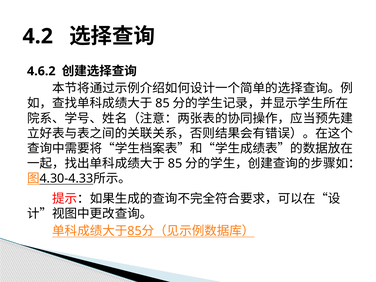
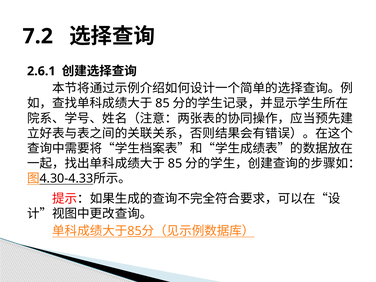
4.2: 4.2 -> 7.2
4.6.2: 4.6.2 -> 2.6.1
